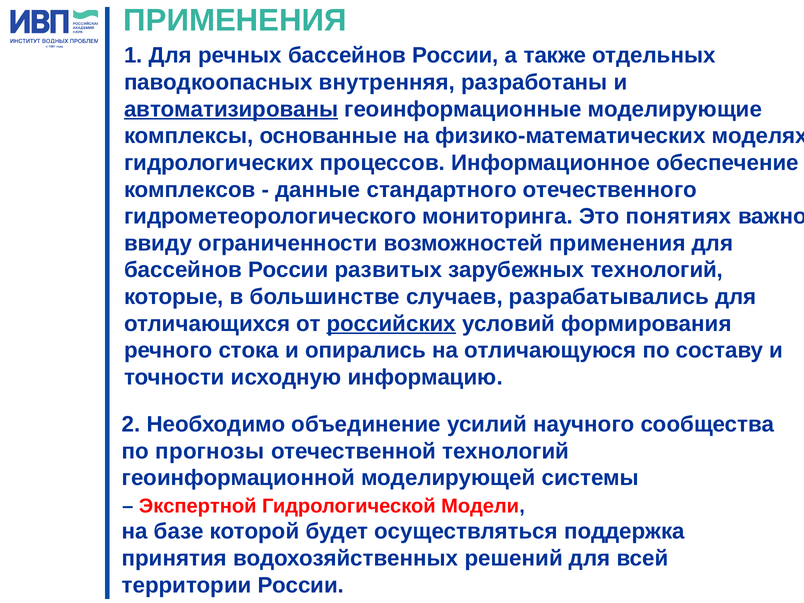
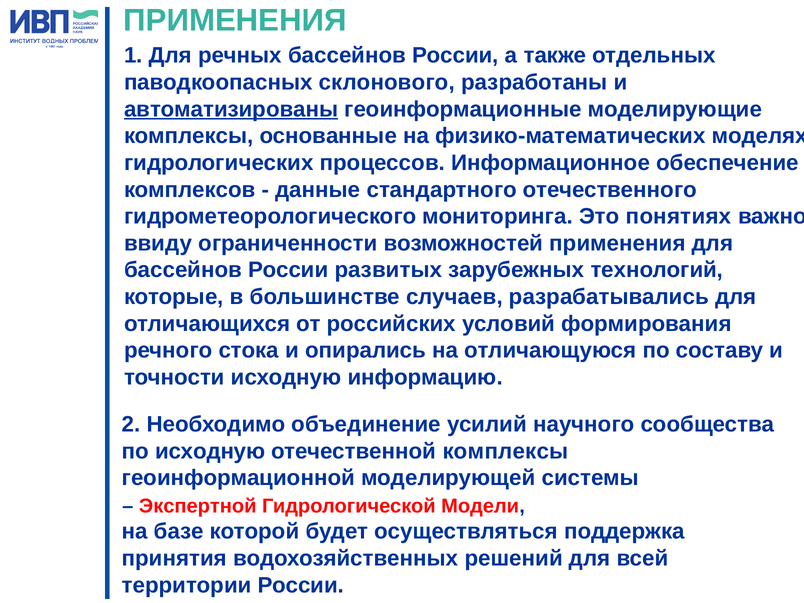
внутренняя: внутренняя -> склонового
российских underline: present -> none
по прогнозы: прогнозы -> исходную
отечественной технологий: технологий -> комплексы
